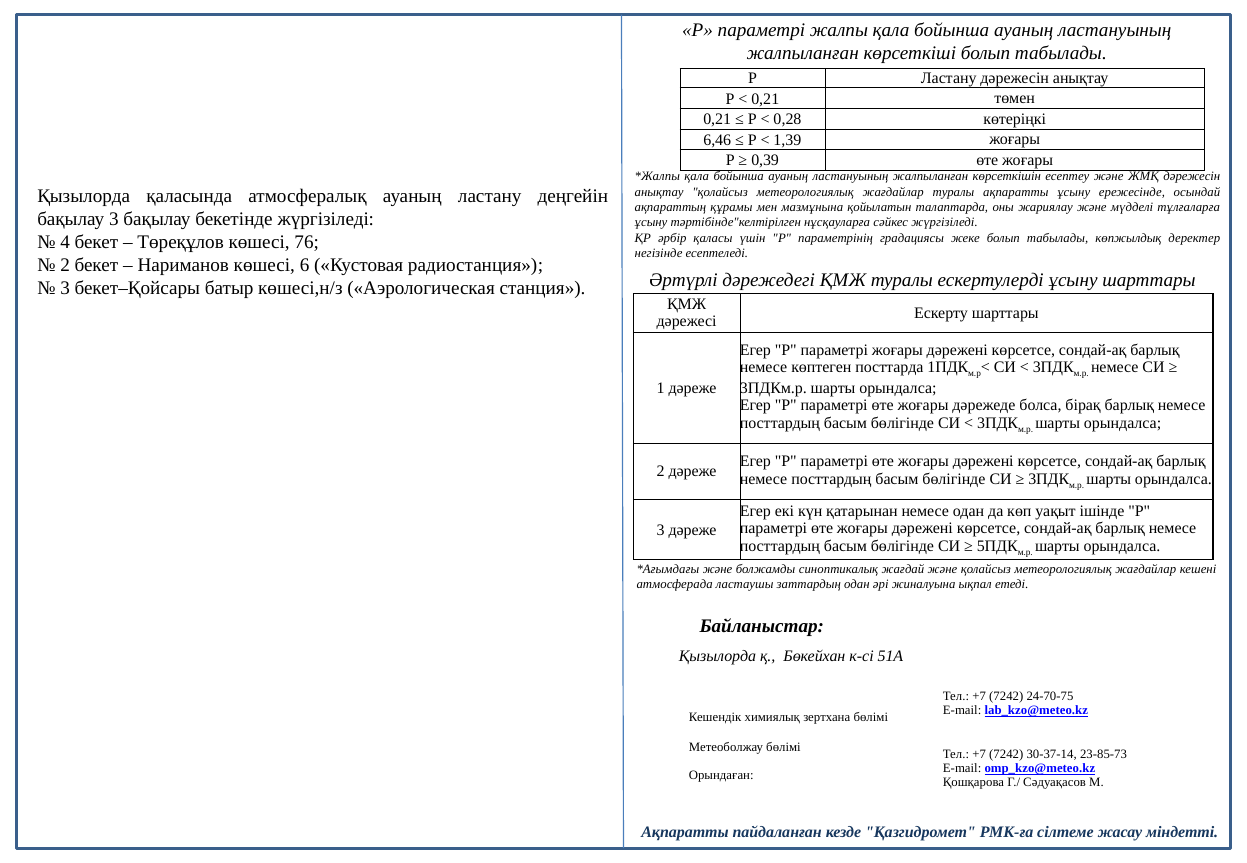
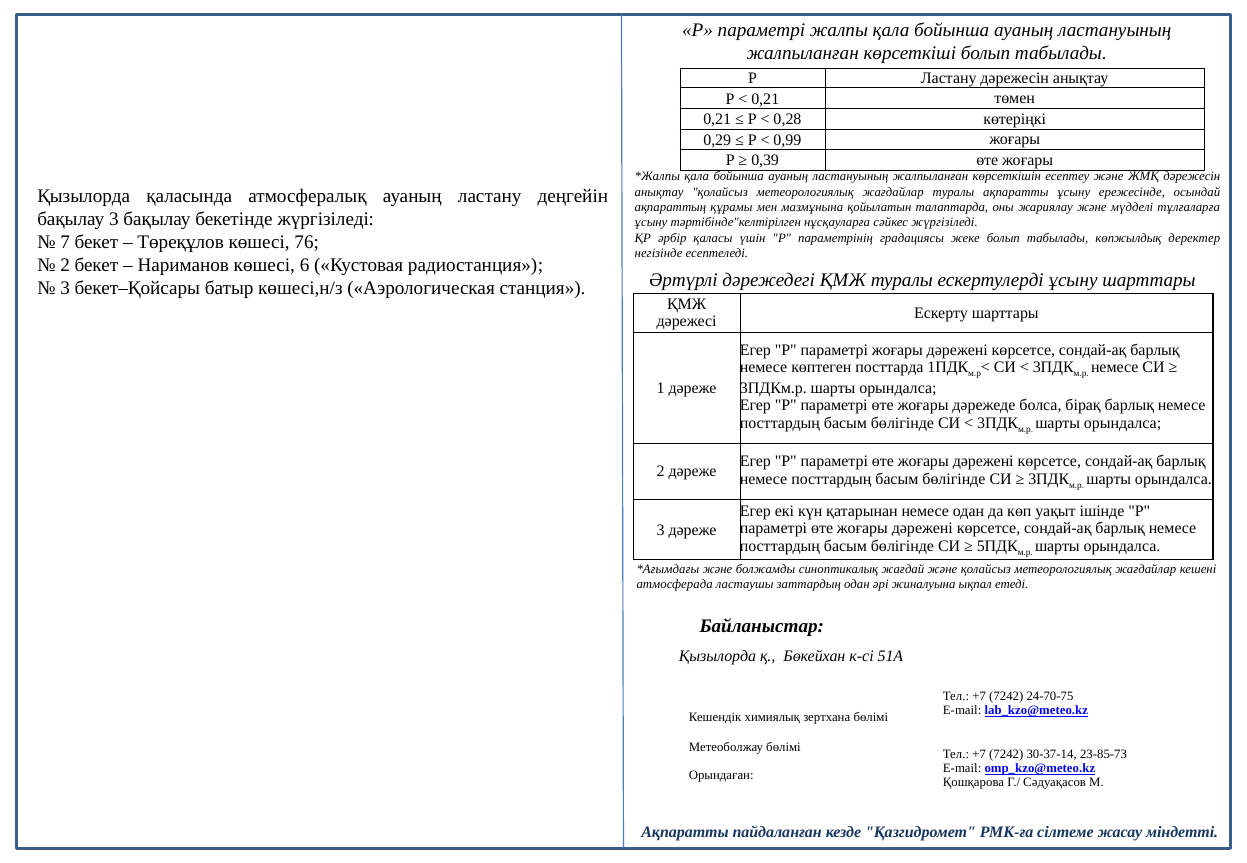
6,46: 6,46 -> 0,29
1,39: 1,39 -> 0,99
4: 4 -> 7
